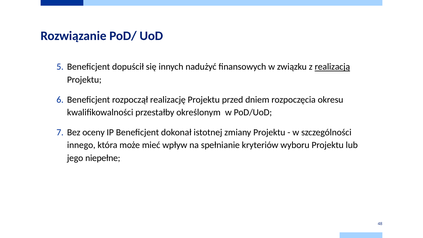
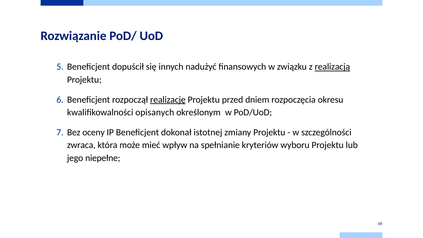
realizację underline: none -> present
przestałby: przestałby -> opisanych
innego: innego -> zwraca
